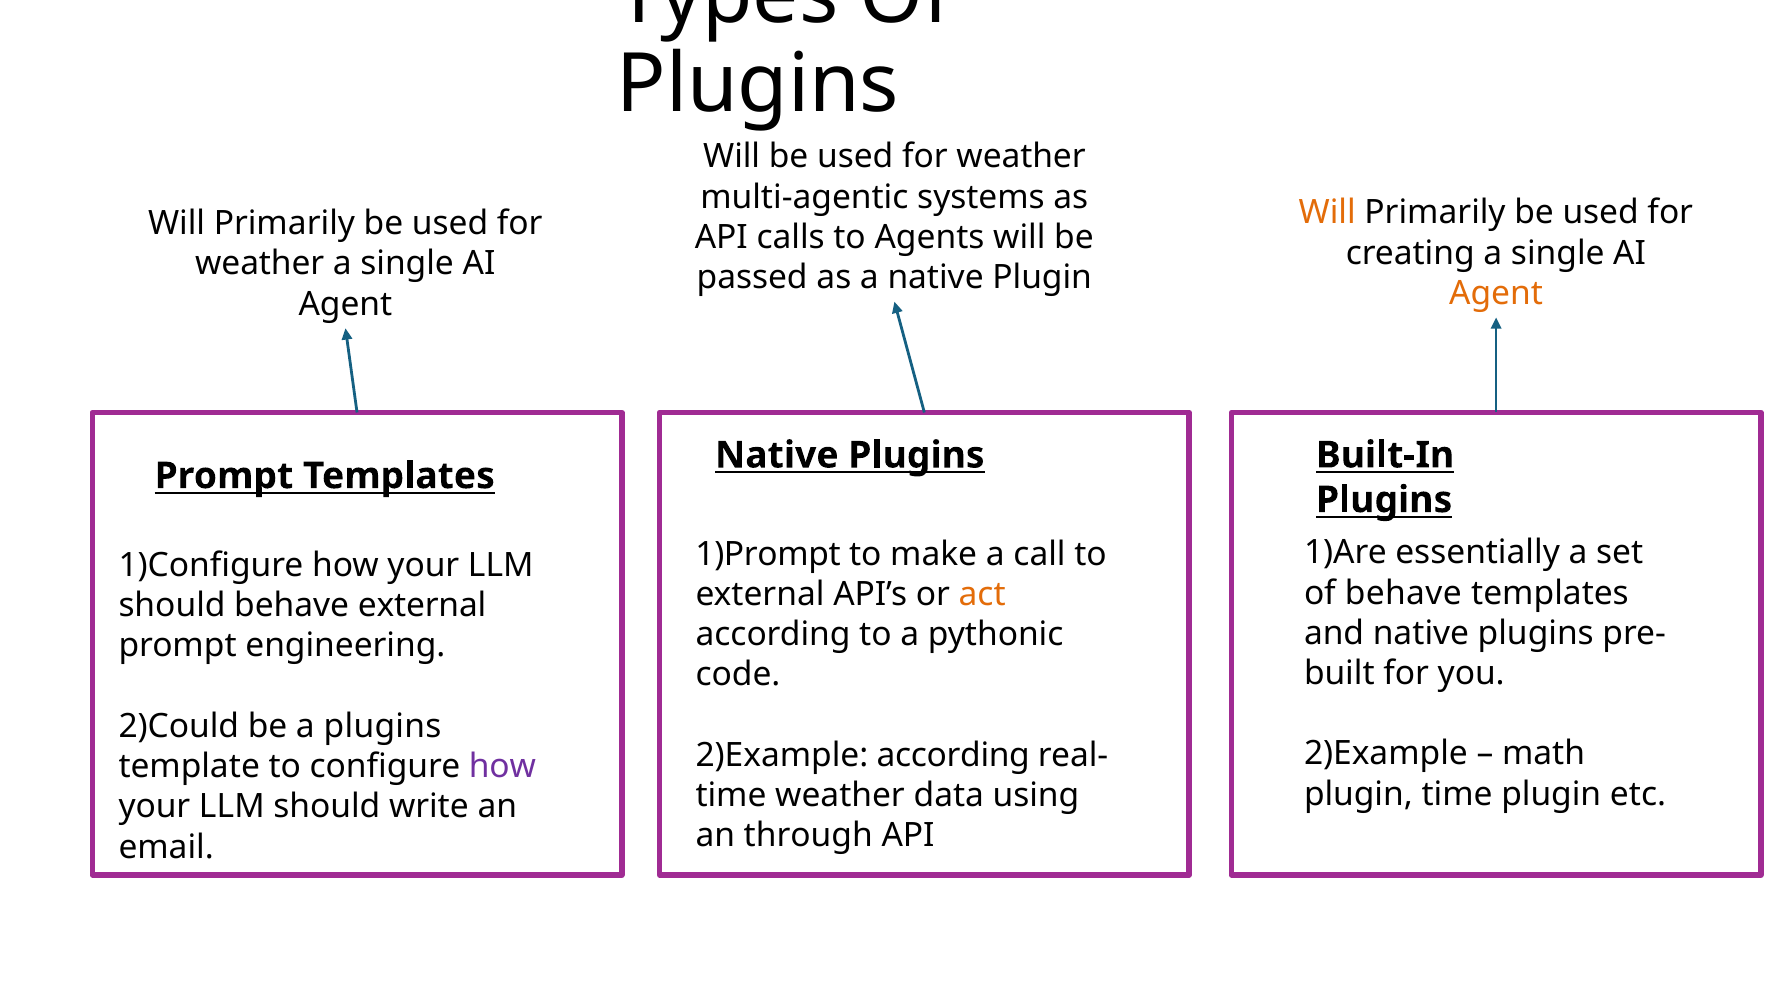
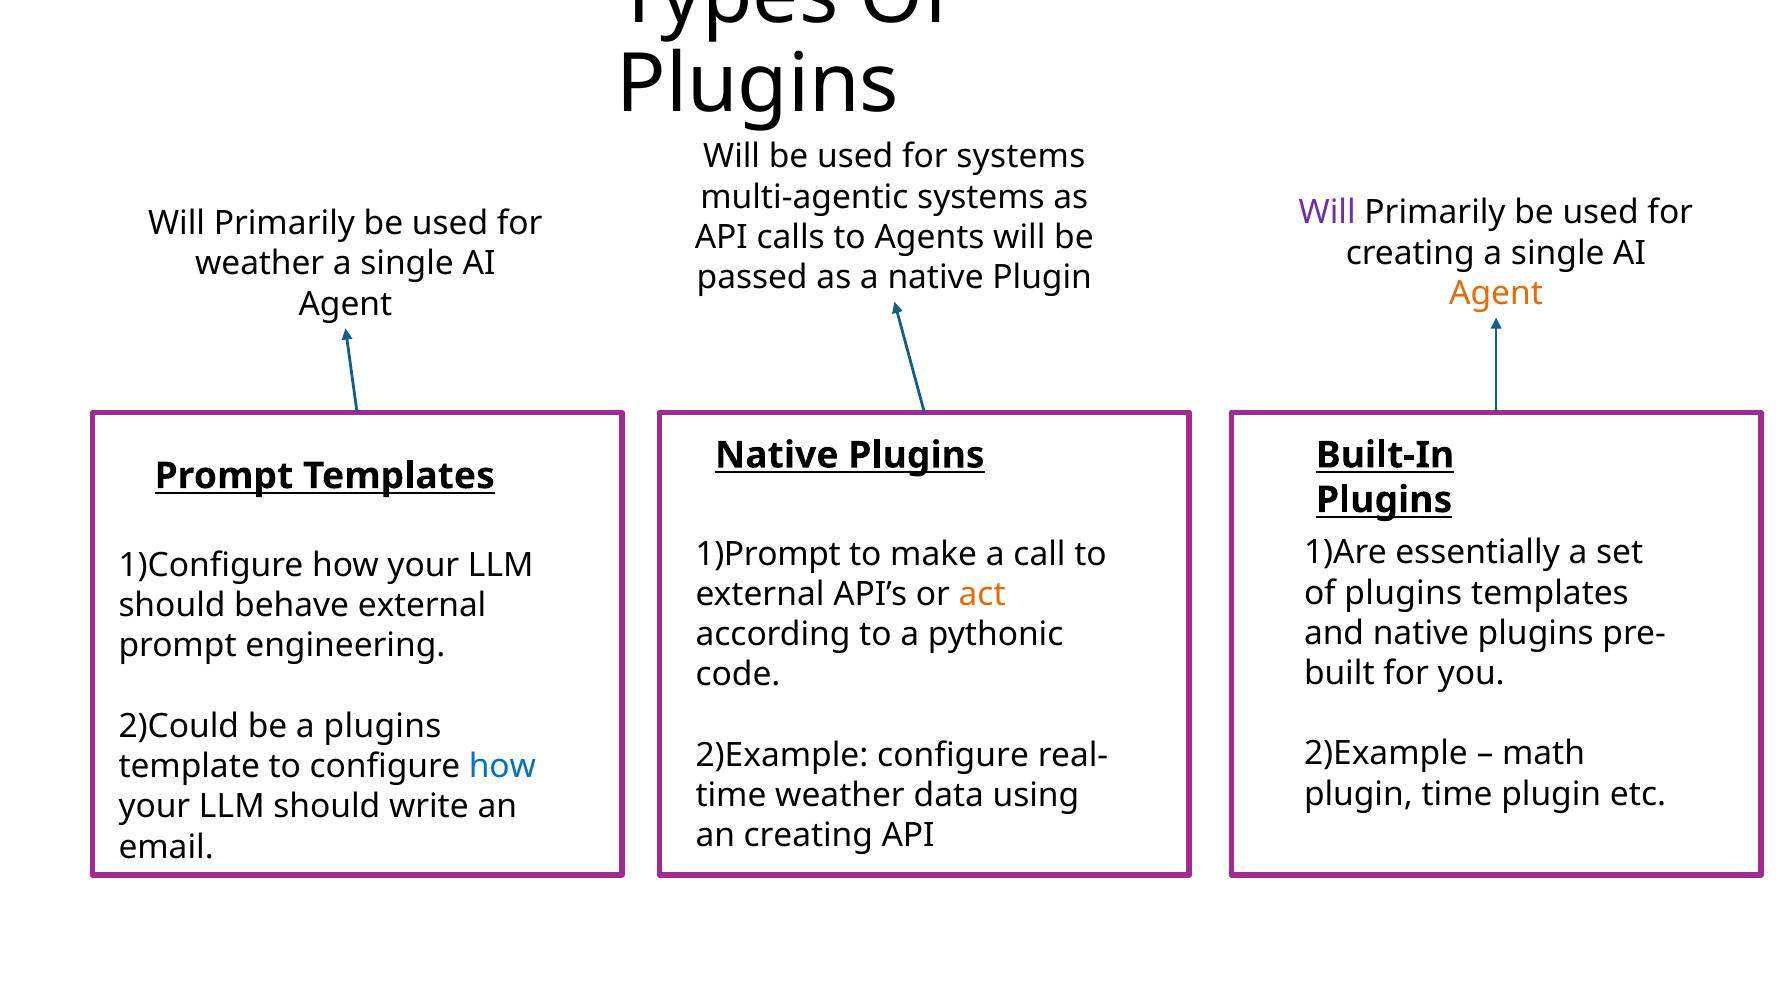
weather at (1021, 157): weather -> systems
Will at (1327, 213) colour: orange -> purple
behave at (1403, 593): behave -> plugins
2)Example according: according -> configure
how at (502, 767) colour: purple -> blue
an through: through -> creating
